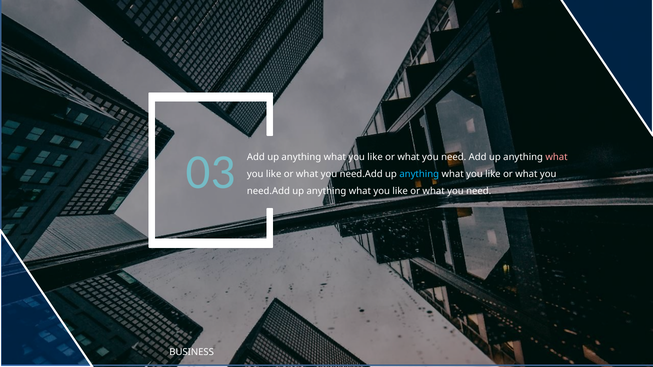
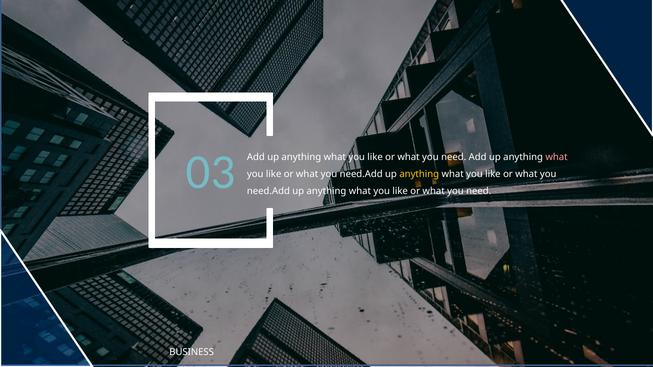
anything at (419, 174) colour: light blue -> yellow
